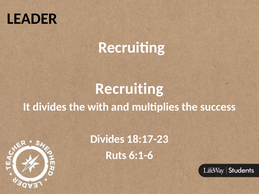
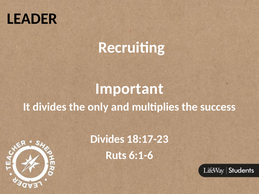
Recruiting at (129, 89): Recruiting -> Important
with: with -> only
